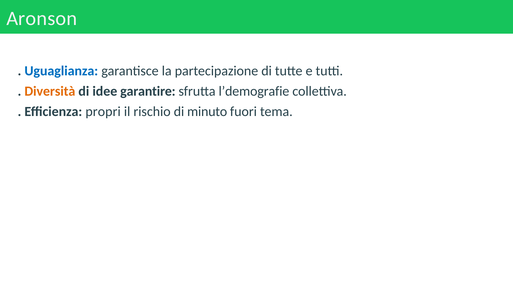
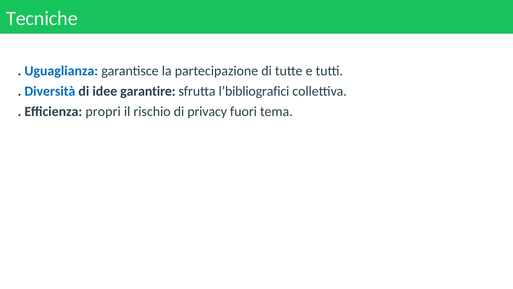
Aronson: Aronson -> Tecniche
Diversità colour: orange -> blue
l’demografie: l’demografie -> l’bibliografici
minuto: minuto -> privacy
